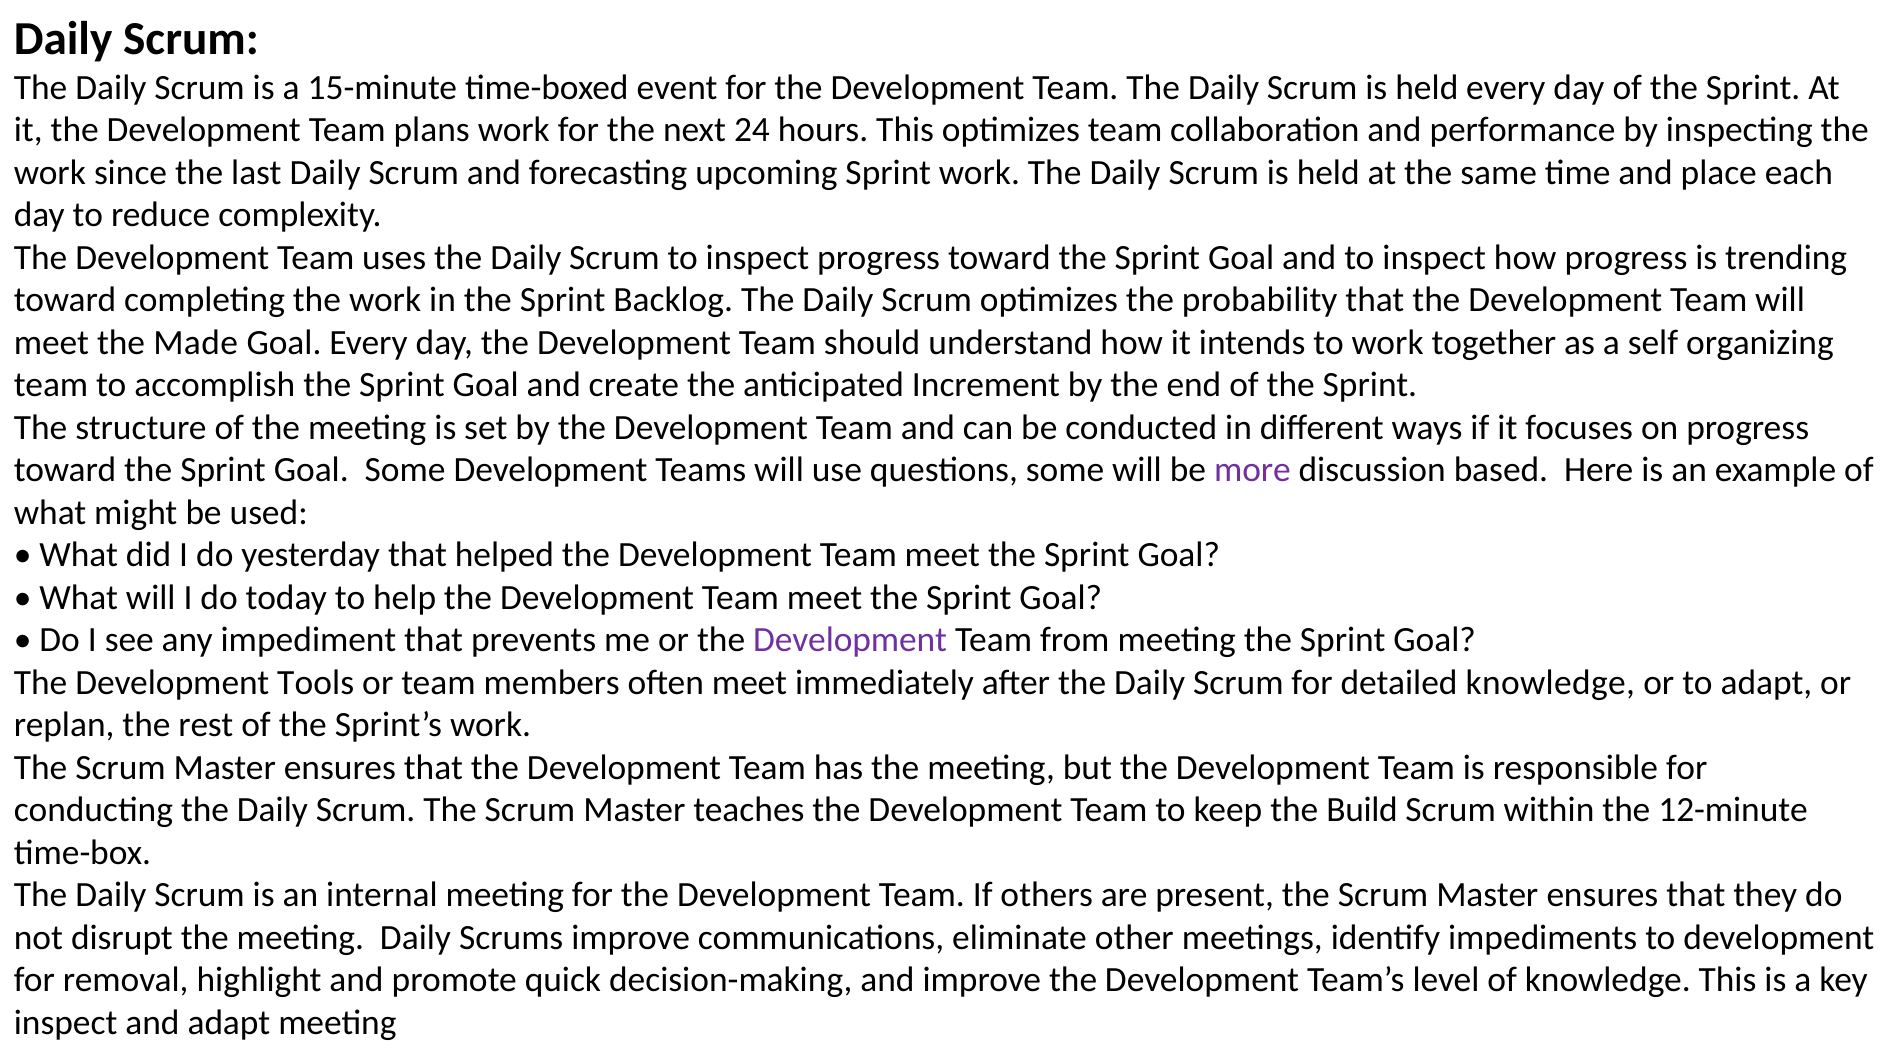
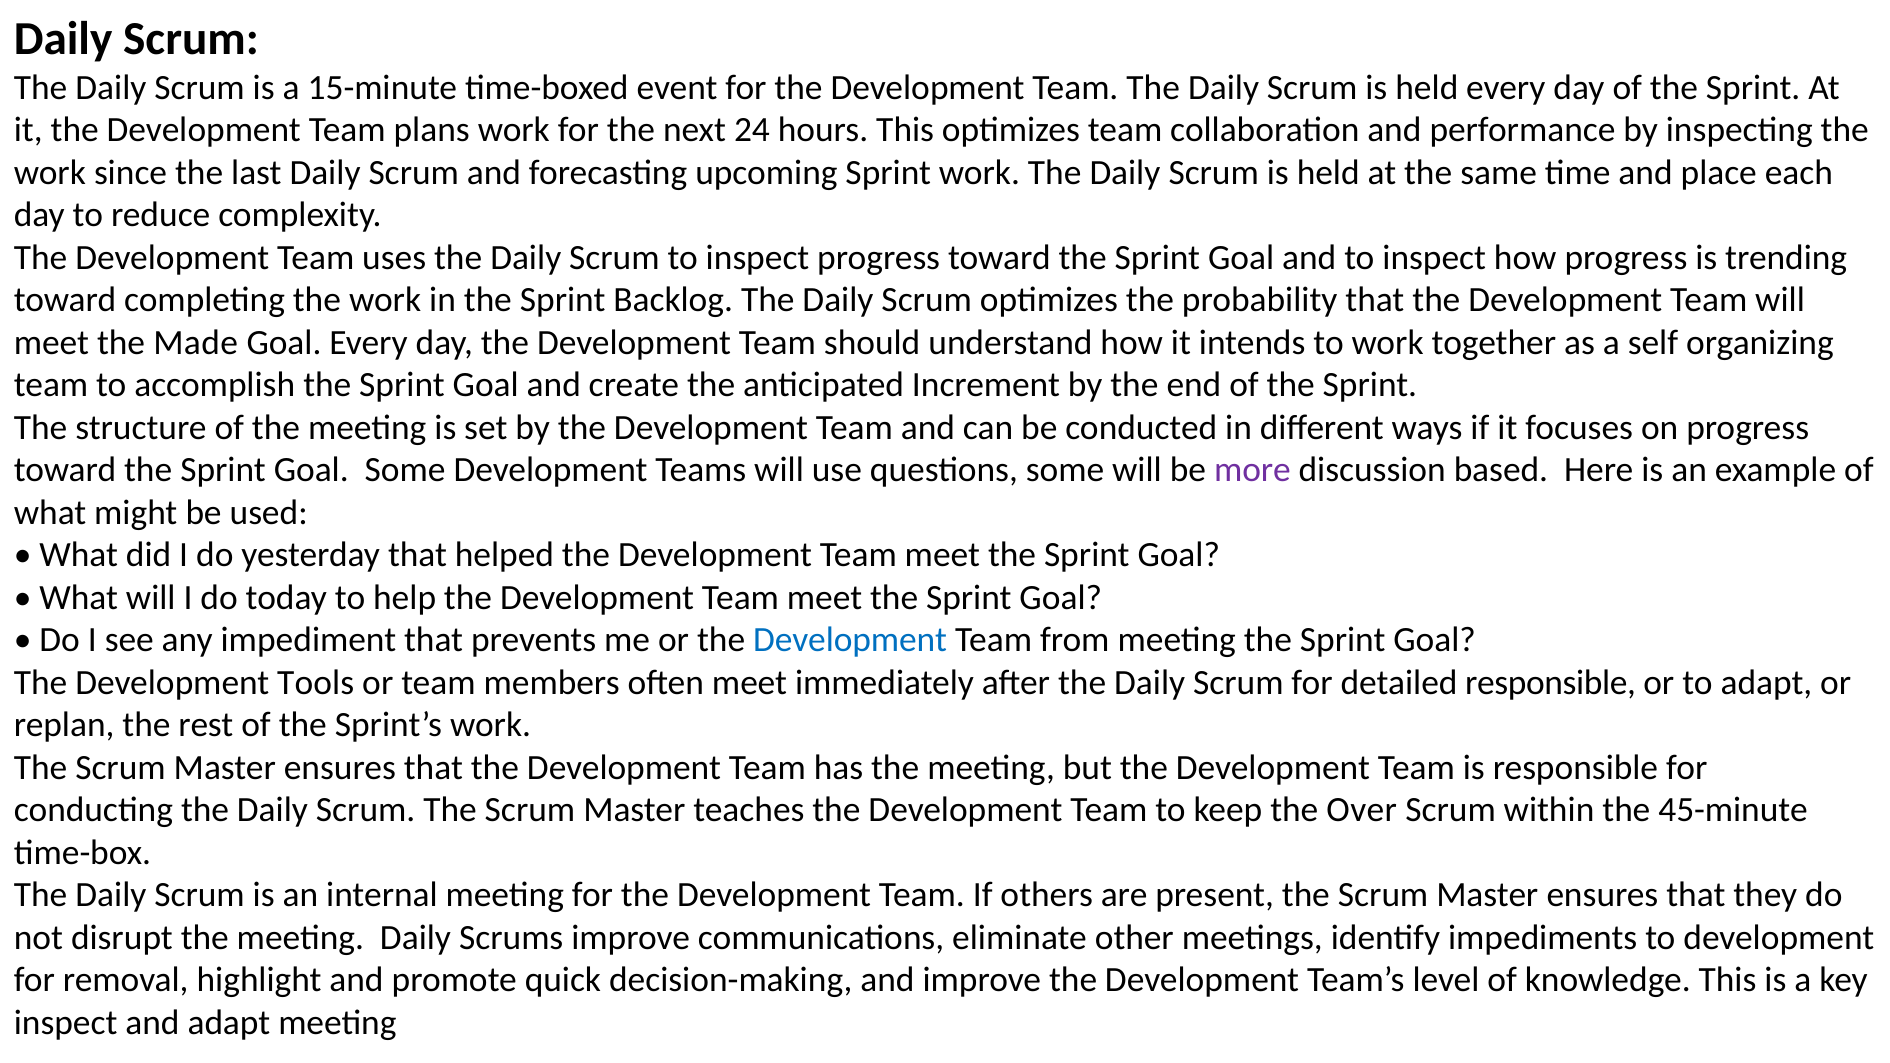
Development at (850, 640) colour: purple -> blue
detailed knowledge: knowledge -> responsible
Build: Build -> Over
12-minute: 12-minute -> 45-minute
